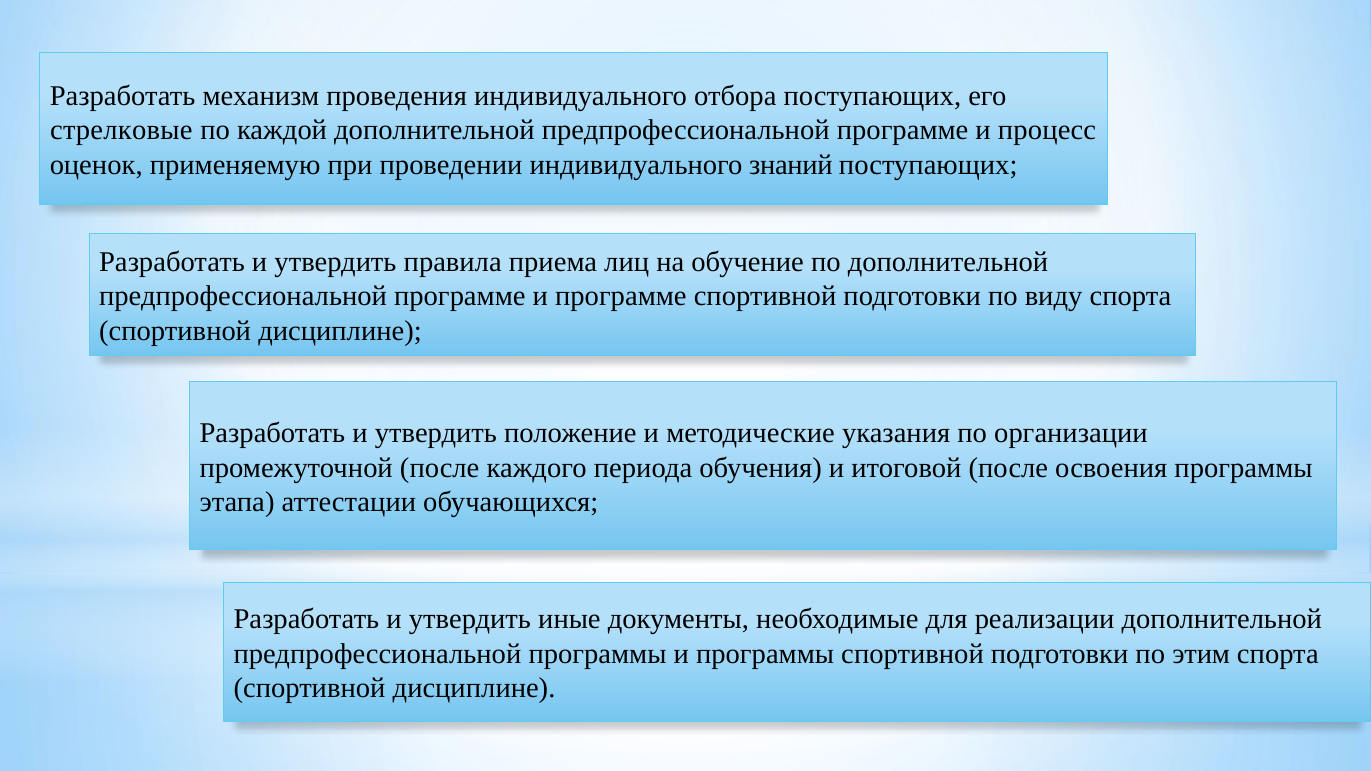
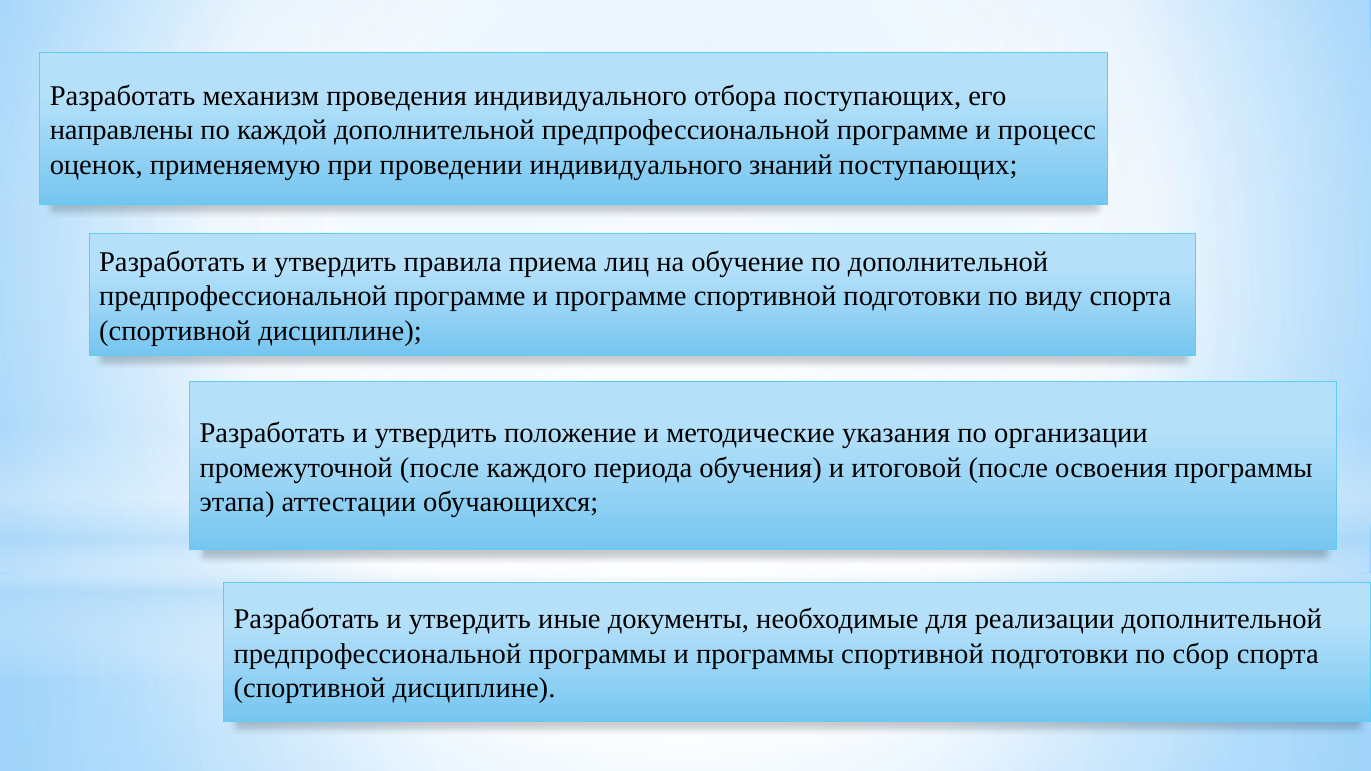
стрелковые: стрелковые -> направлены
этим: этим -> сбор
